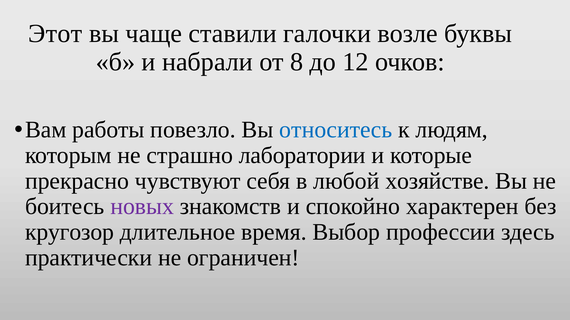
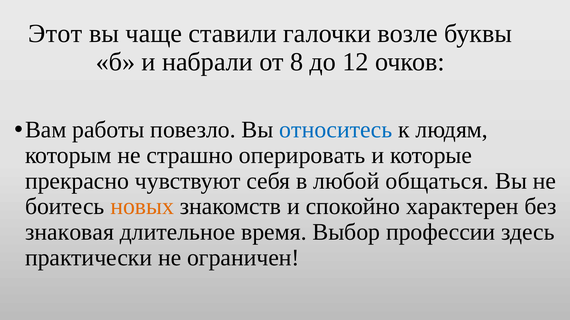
лаборатории: лаборатории -> оперировать
хозяйстве: хозяйстве -> общаться
новых colour: purple -> orange
кругозор: кругозор -> знаковая
